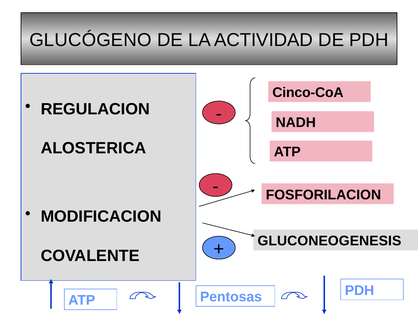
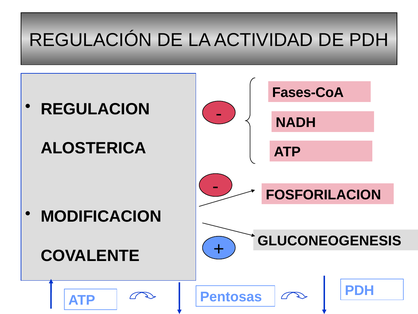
GLUCÓGENO: GLUCÓGENO -> REGULACIÓN
Cinco-CoA: Cinco-CoA -> Fases-CoA
